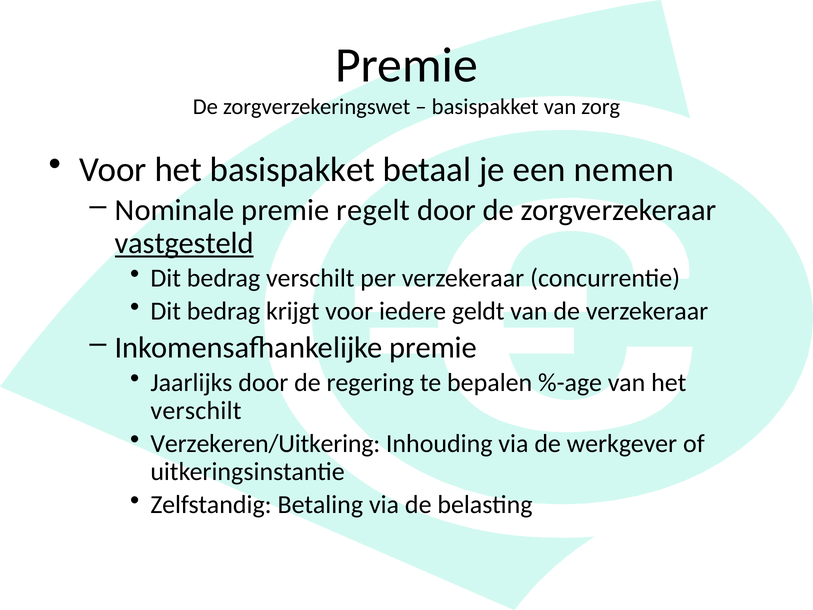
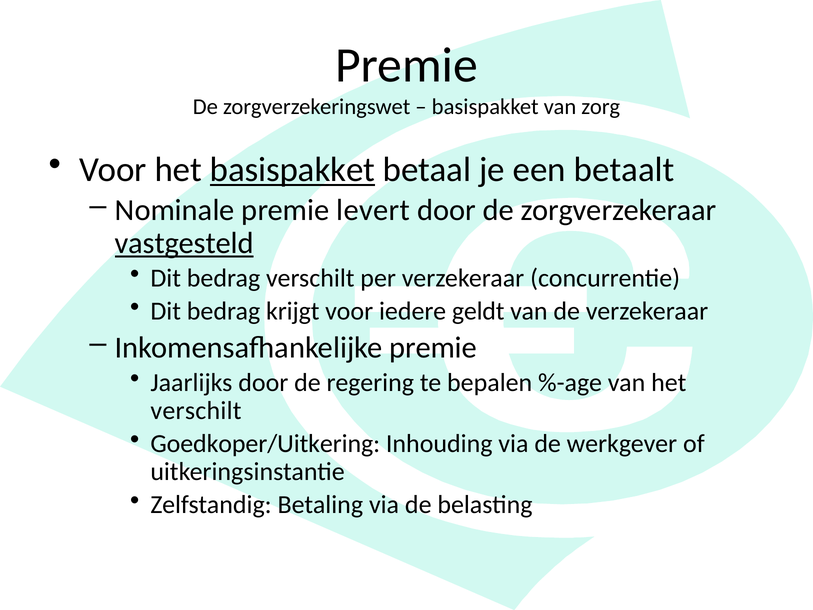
basispakket at (292, 170) underline: none -> present
nemen: nemen -> betaalt
regelt: regelt -> levert
Verzekeren/Uitkering: Verzekeren/Uitkering -> Goedkoper/Uitkering
